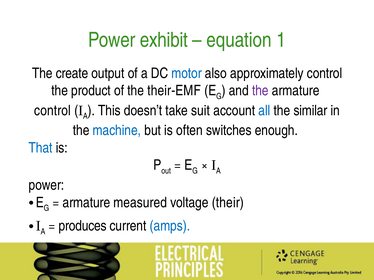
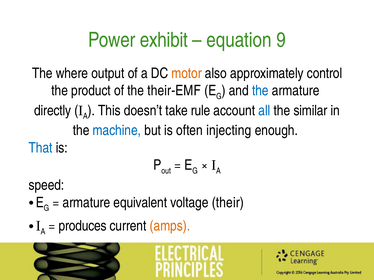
1: 1 -> 9
create: create -> where
motor colour: blue -> orange
the at (260, 91) colour: purple -> blue
control at (53, 111): control -> directly
suit: suit -> rule
switches: switches -> injecting
power at (46, 185): power -> speed
measured: measured -> equivalent
amps colour: blue -> orange
